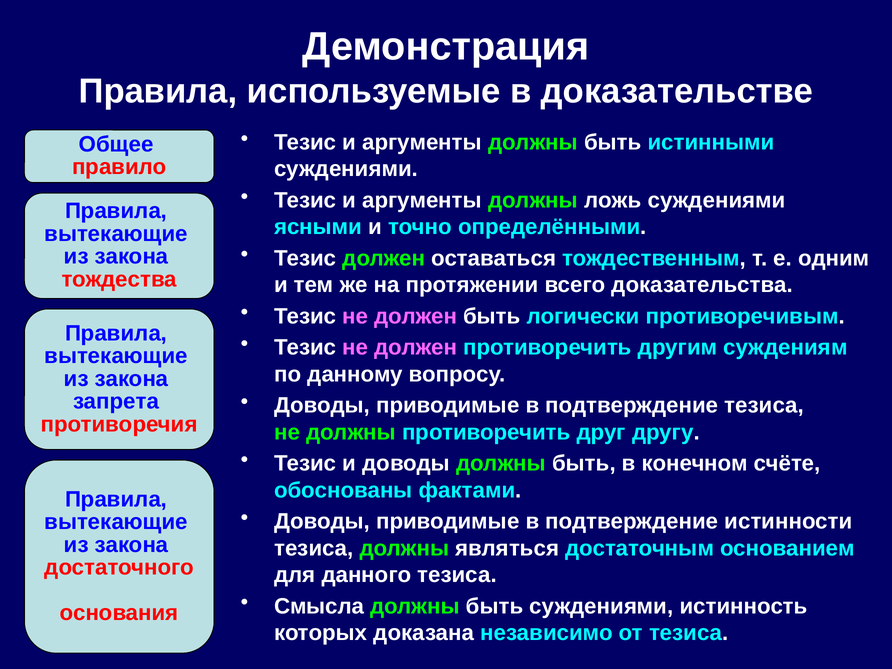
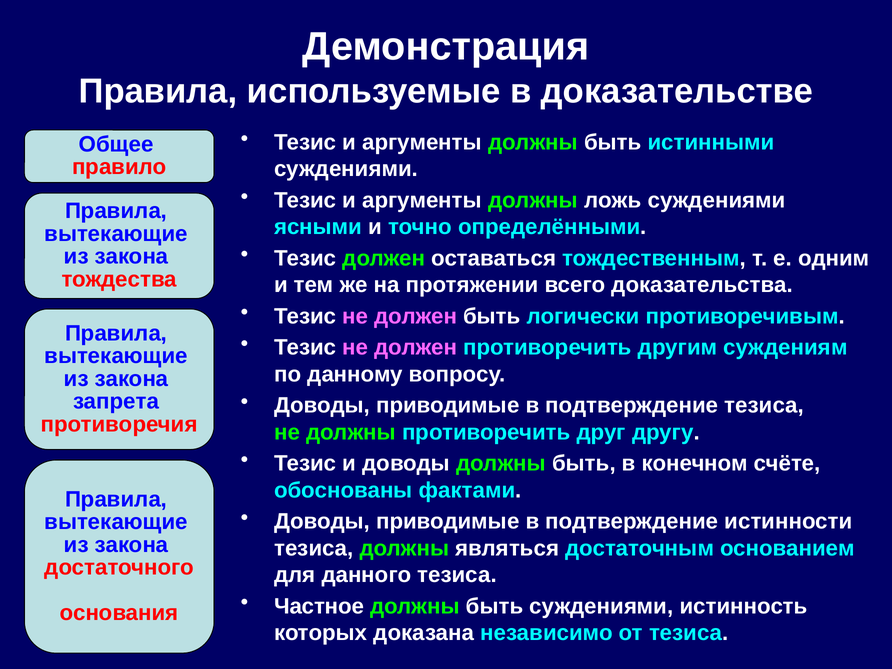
Смысла: Смысла -> Частное
